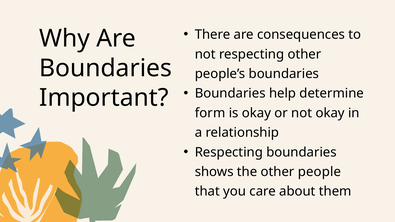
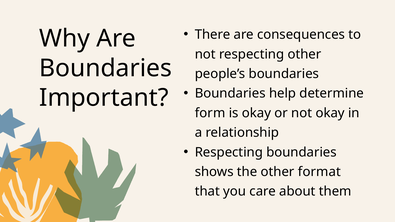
people: people -> format
